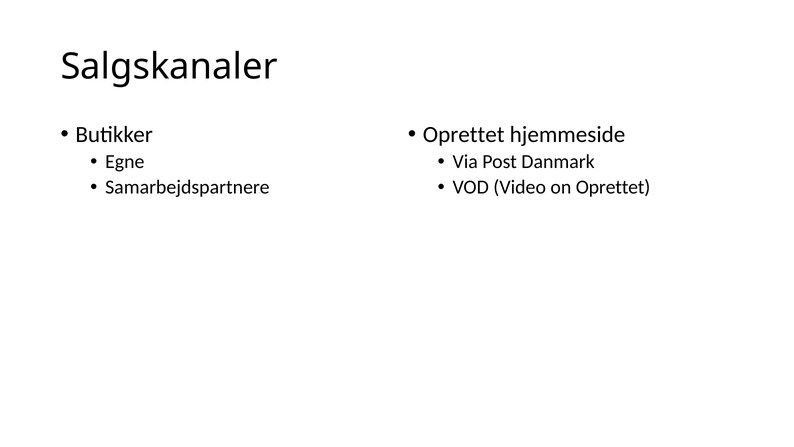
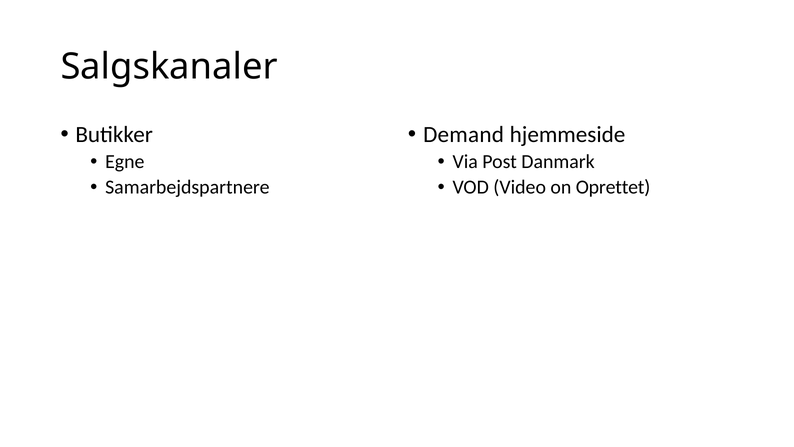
Oprettet at (464, 134): Oprettet -> Demand
